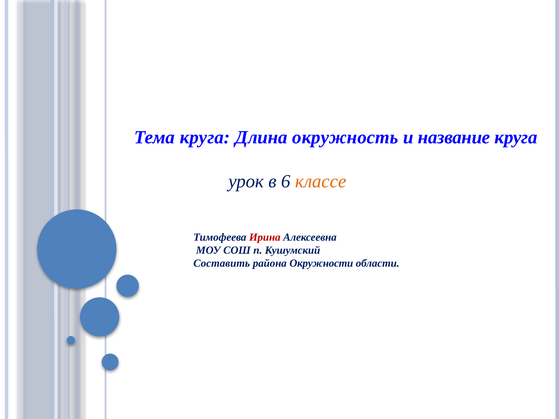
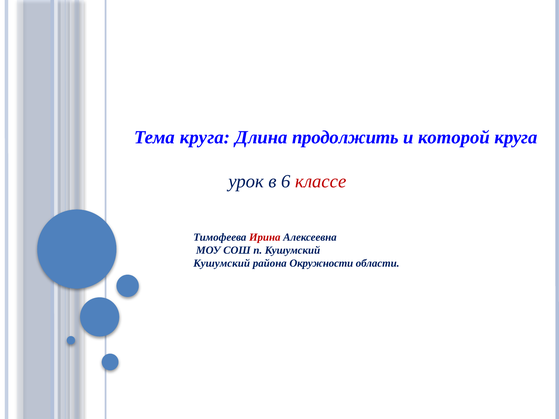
окружность: окружность -> продолжить
название: название -> которой
классе colour: orange -> red
Составить at (222, 263): Составить -> Кушумский
